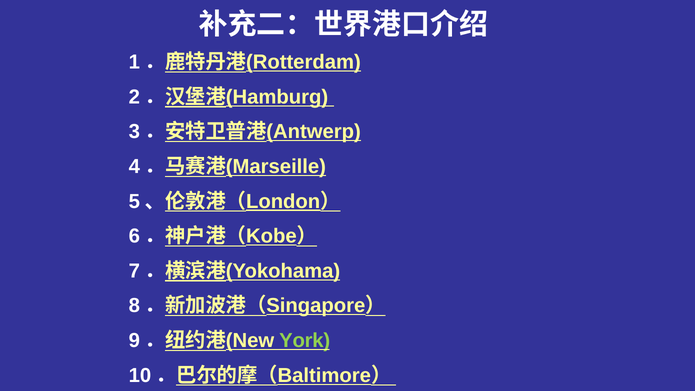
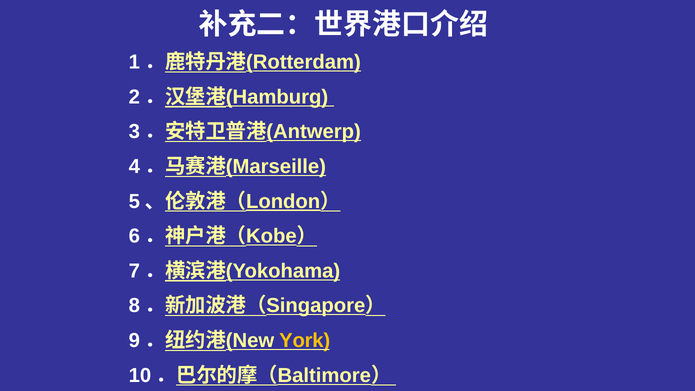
York colour: light green -> yellow
